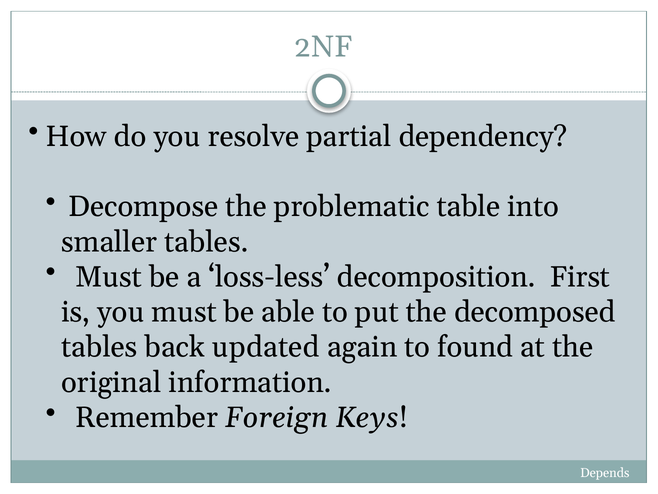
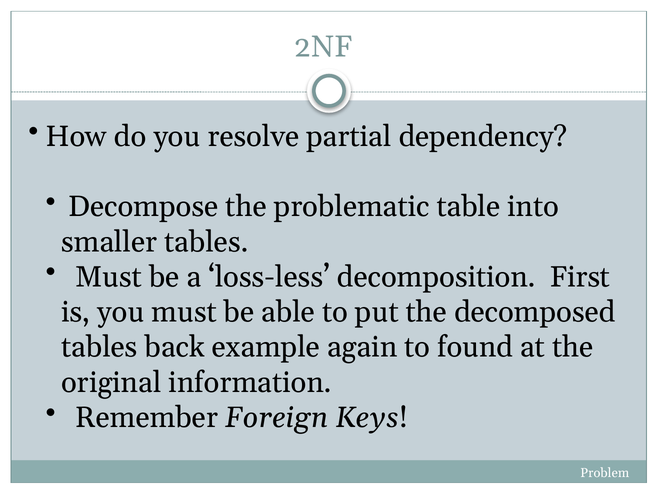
updated: updated -> example
Depends: Depends -> Problem
